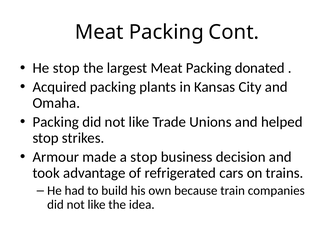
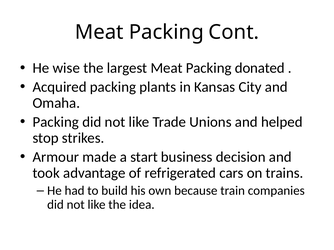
He stop: stop -> wise
a stop: stop -> start
